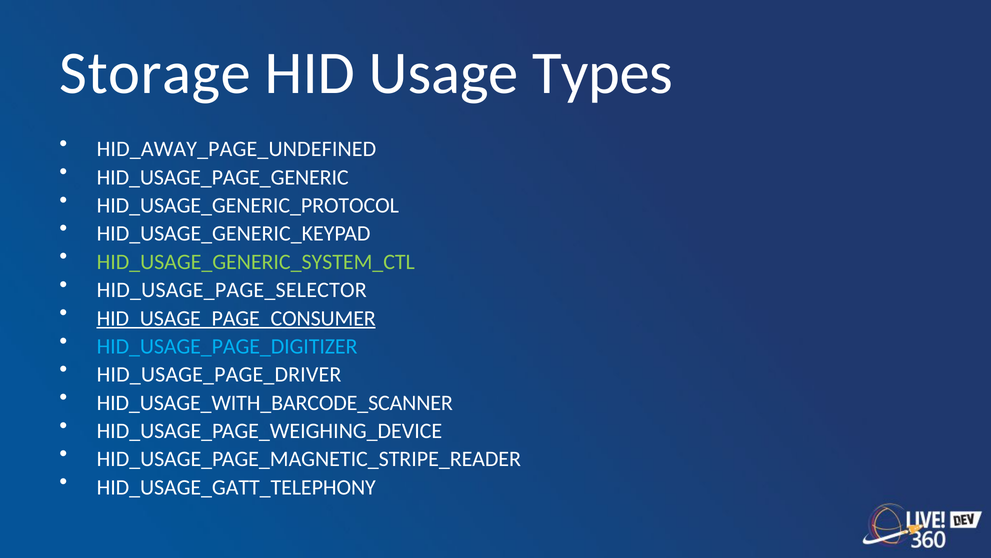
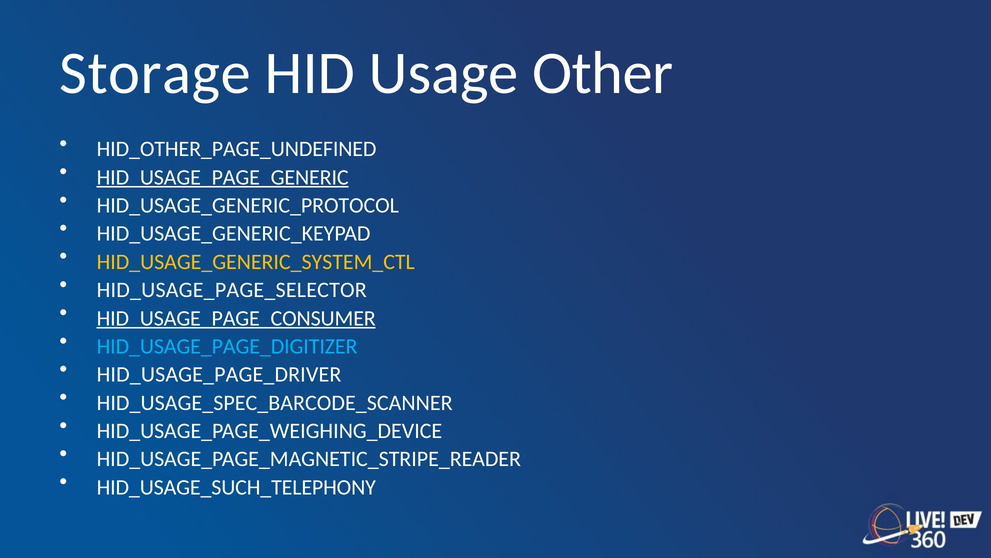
Types: Types -> Other
HID_AWAY_PAGE_UNDEFINED: HID_AWAY_PAGE_UNDEFINED -> HID_OTHER_PAGE_UNDEFINED
HID_USAGE_PAGE_GENERIC underline: none -> present
HID_USAGE_GENERIC_SYSTEM_CTL colour: light green -> yellow
HID_USAGE_WITH_BARCODE_SCANNER: HID_USAGE_WITH_BARCODE_SCANNER -> HID_USAGE_SPEC_BARCODE_SCANNER
HID_USAGE_GATT_TELEPHONY: HID_USAGE_GATT_TELEPHONY -> HID_USAGE_SUCH_TELEPHONY
